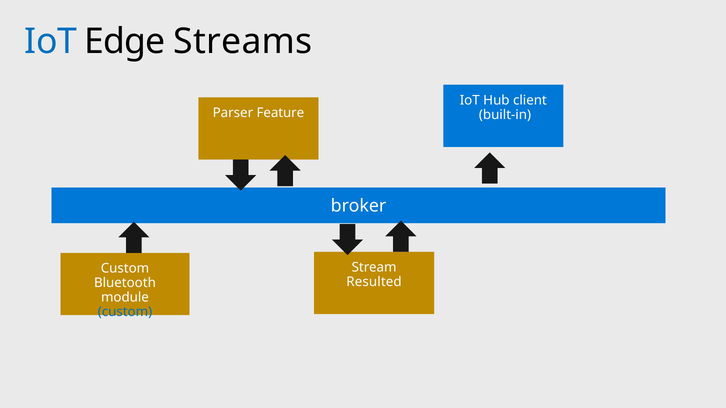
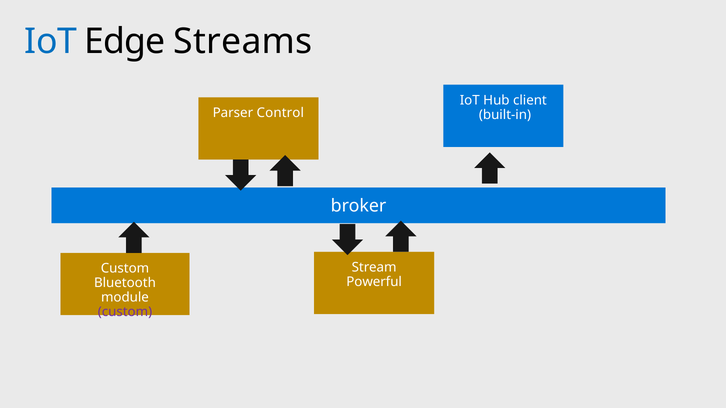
Feature: Feature -> Control
Resulted: Resulted -> Powerful
custom at (125, 312) colour: blue -> purple
